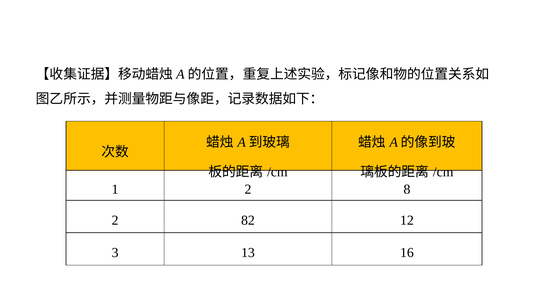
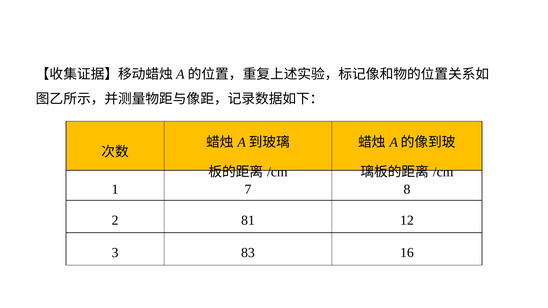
1 2: 2 -> 7
82: 82 -> 81
13: 13 -> 83
